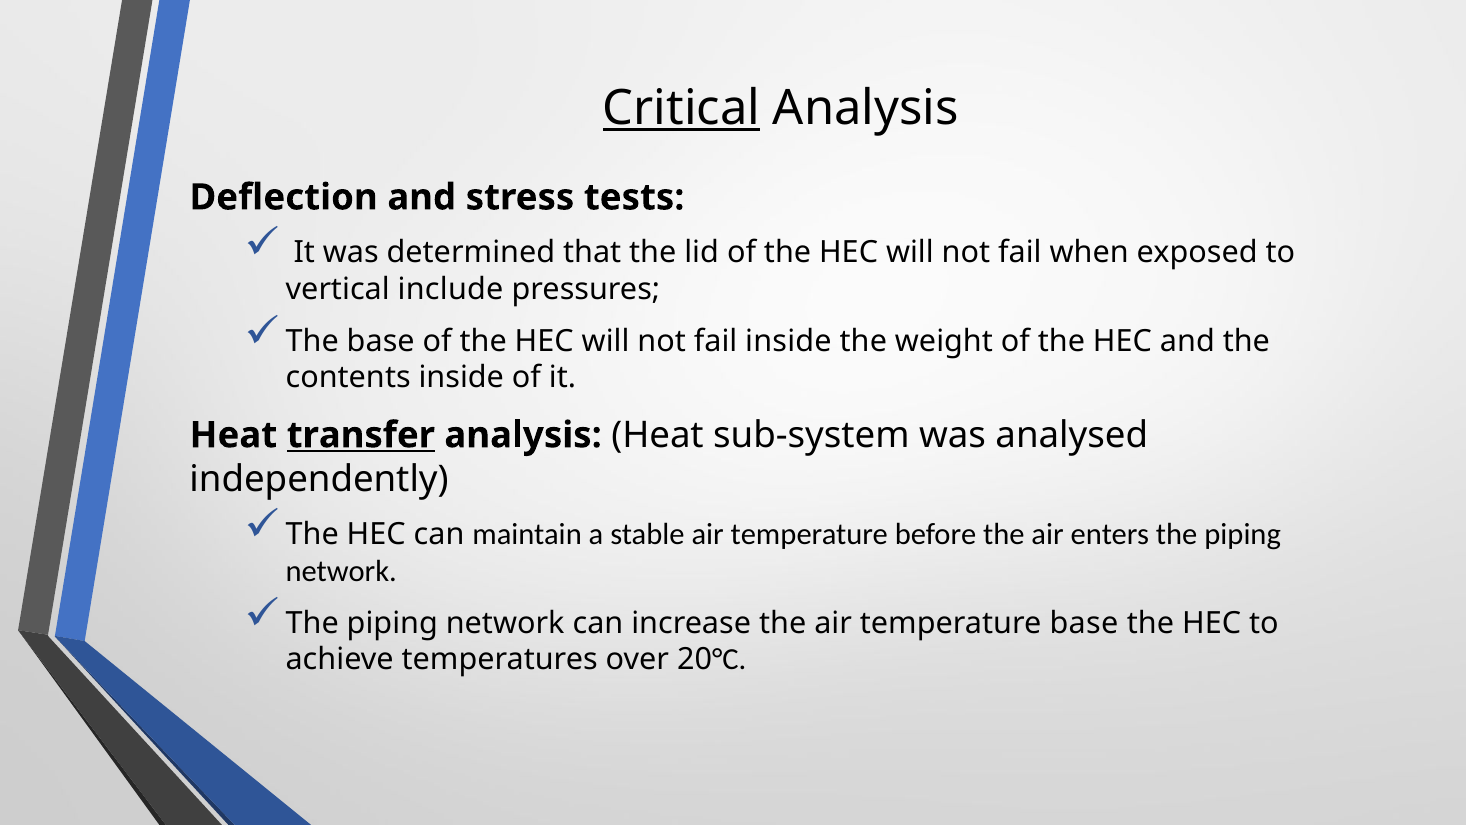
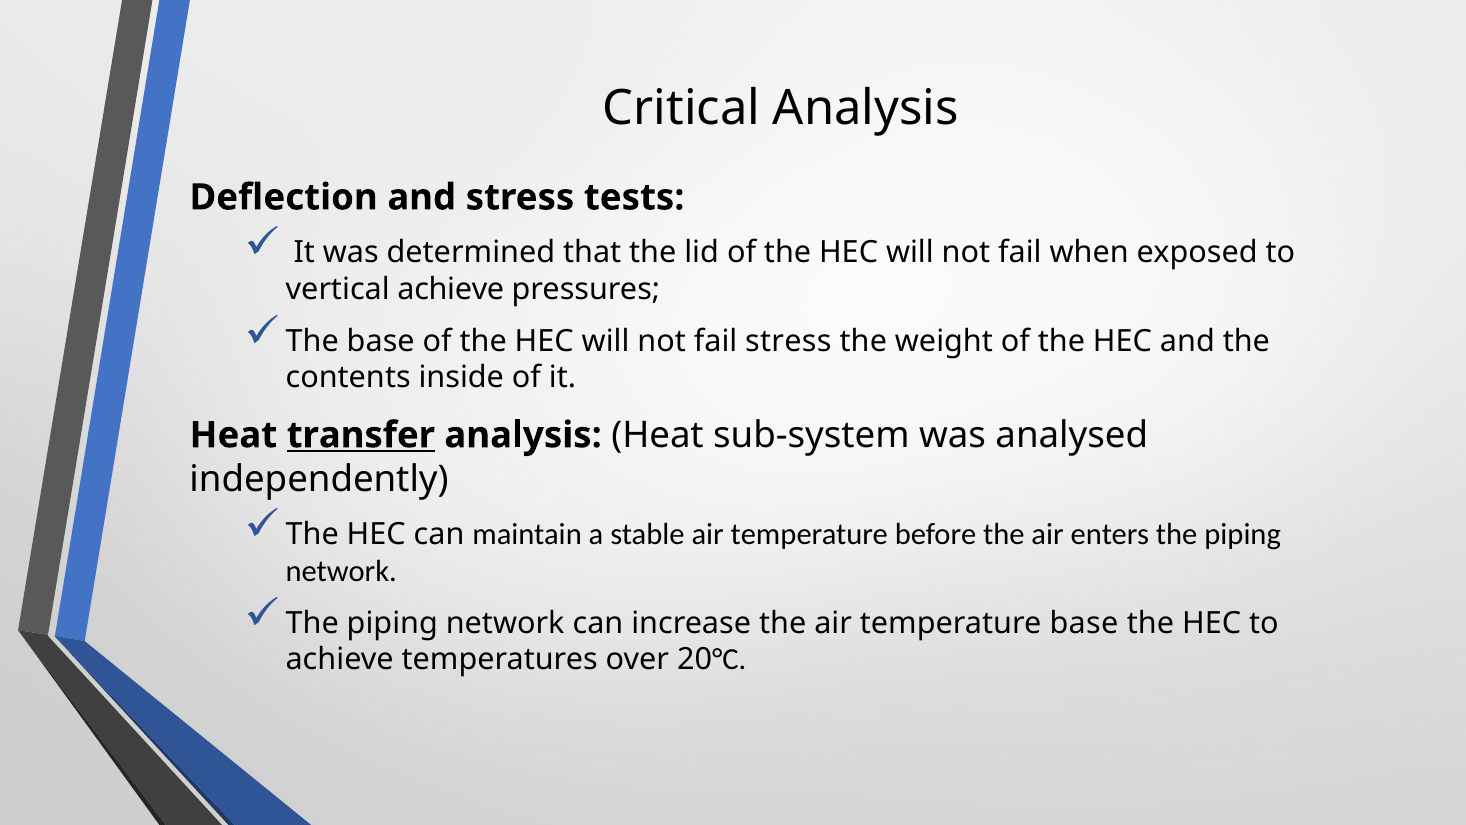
Critical underline: present -> none
vertical include: include -> achieve
fail inside: inside -> stress
